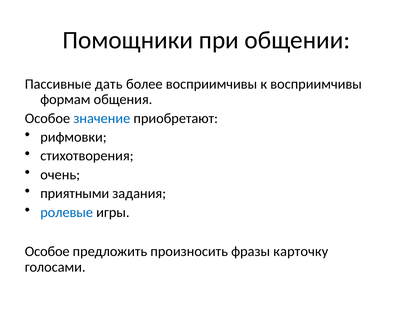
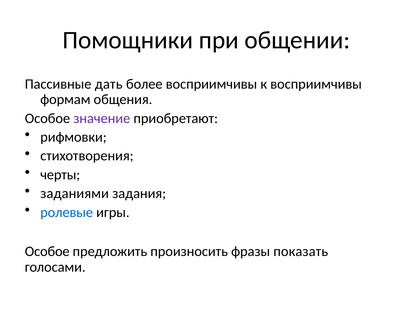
значение colour: blue -> purple
очень: очень -> черты
приятными: приятными -> заданиями
карточку: карточку -> показать
